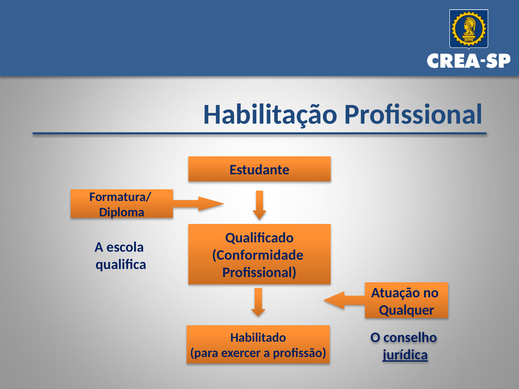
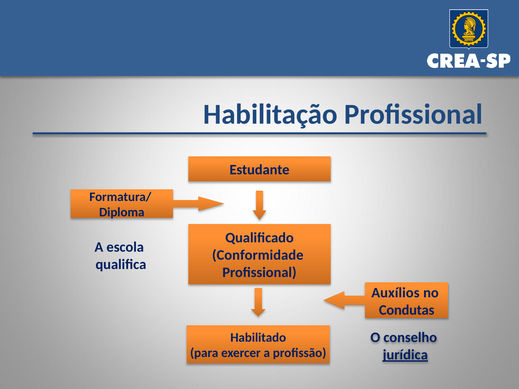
Atuação: Atuação -> Auxílios
Qualquer: Qualquer -> Condutas
